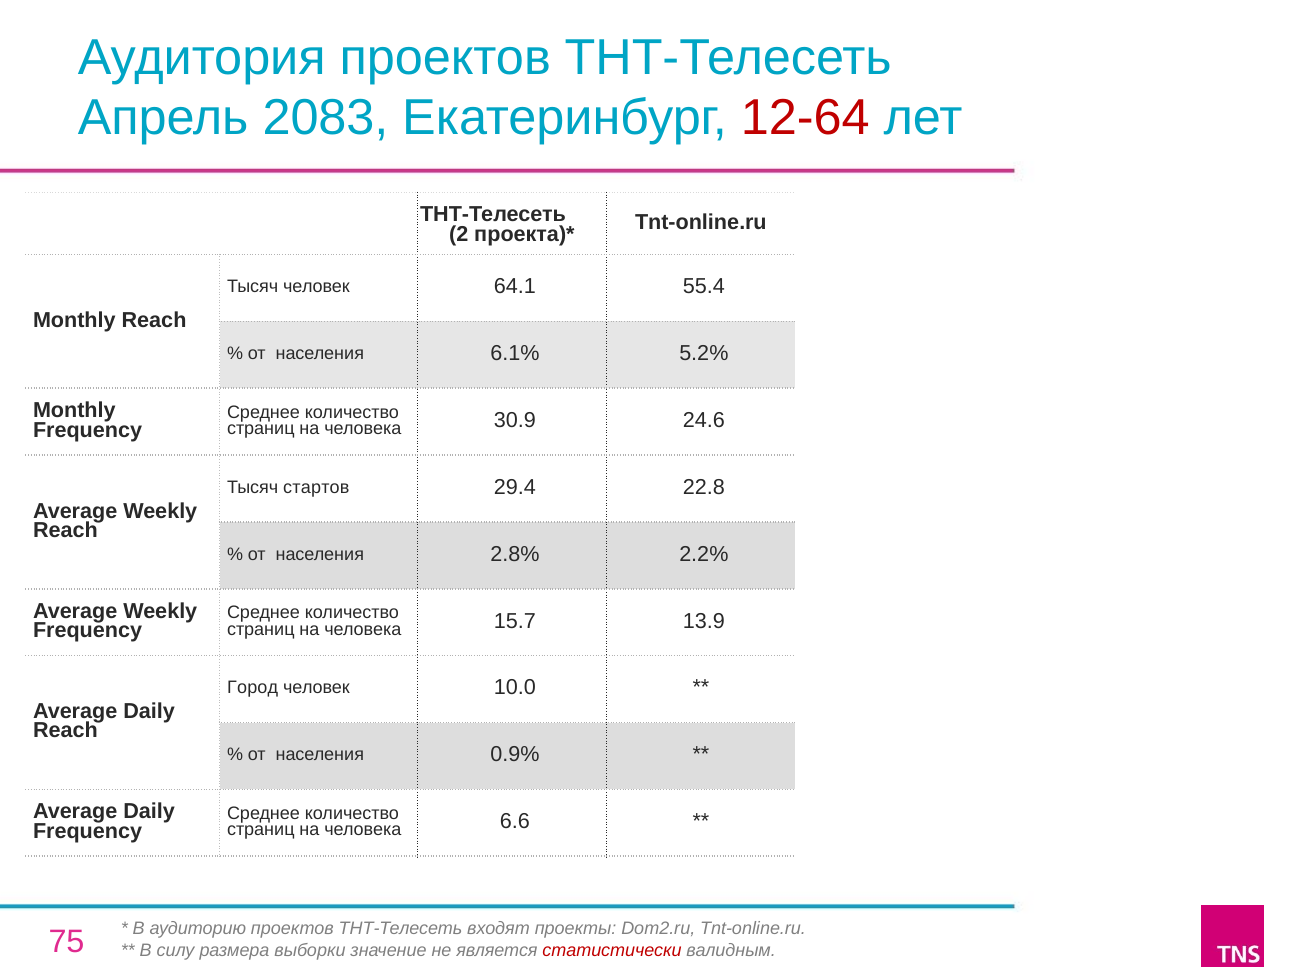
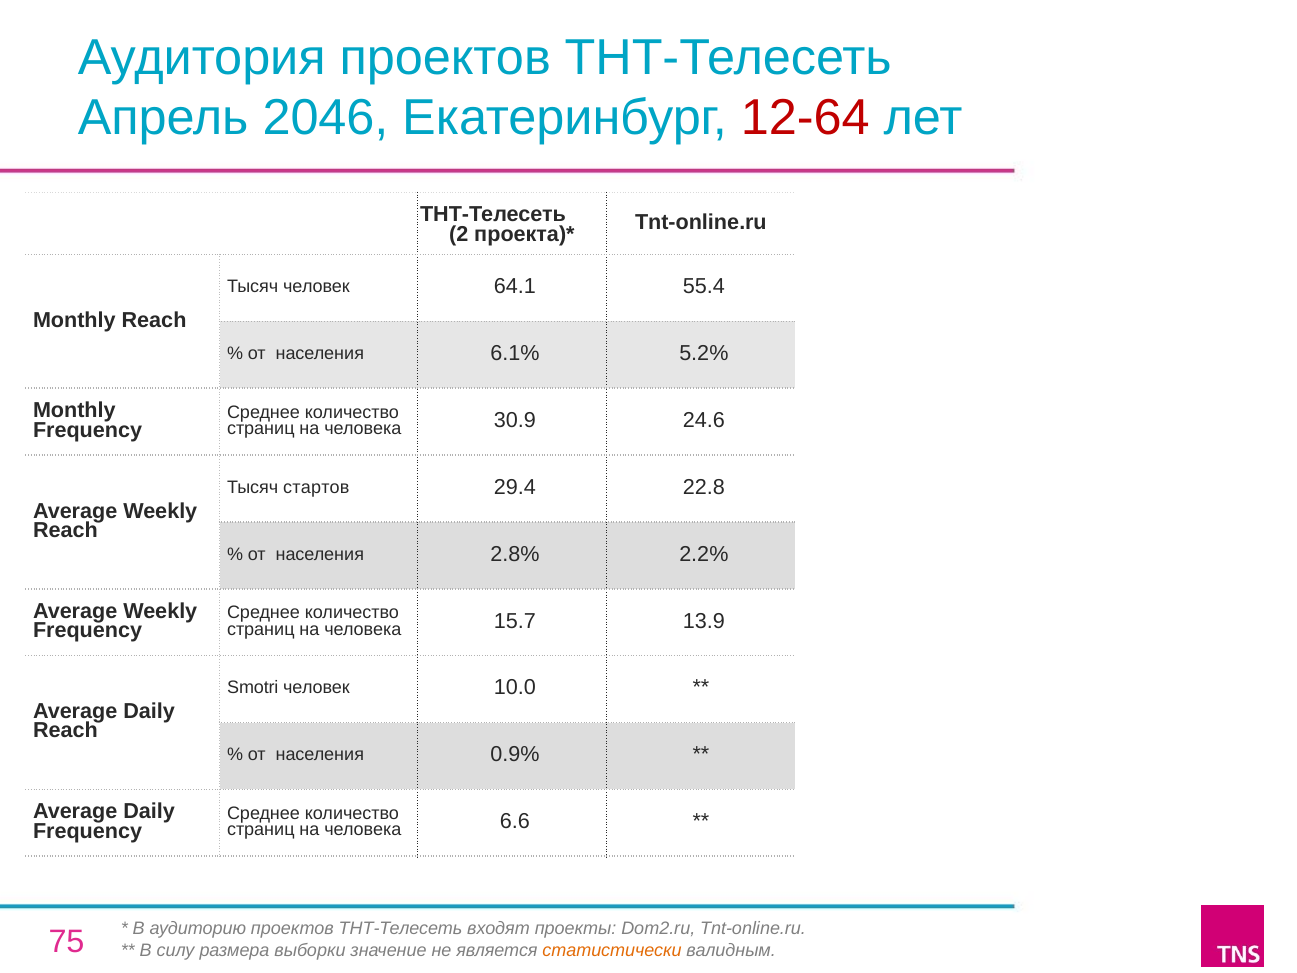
2083: 2083 -> 2046
Город: Город -> Smotri
статистически colour: red -> orange
